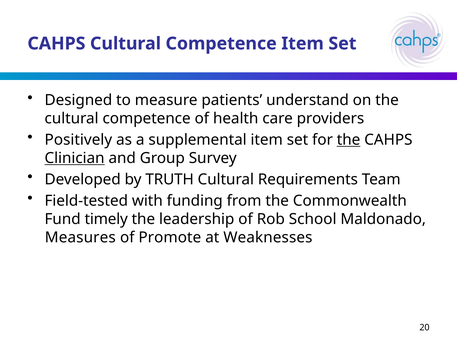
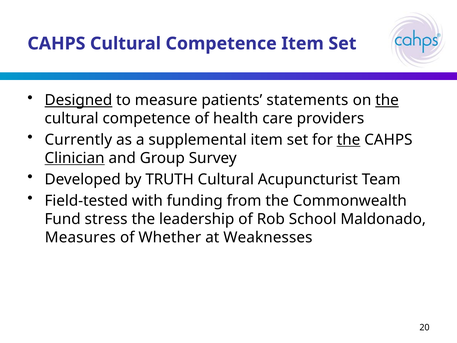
Designed underline: none -> present
understand: understand -> statements
the at (387, 100) underline: none -> present
Positively: Positively -> Currently
Requirements: Requirements -> Acupuncturist
timely: timely -> stress
Promote: Promote -> Whether
